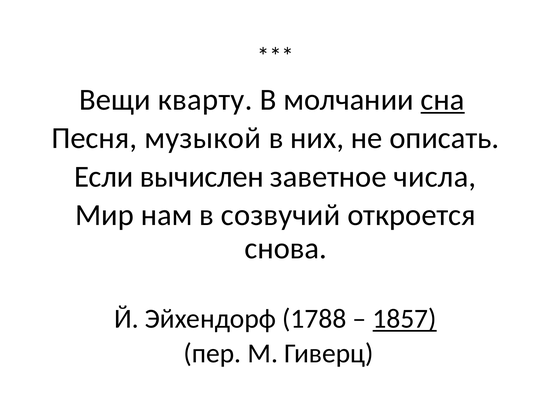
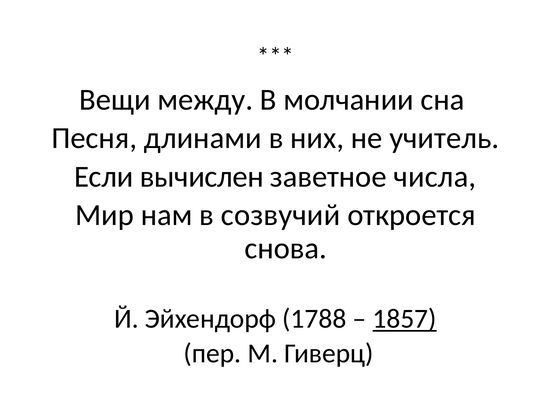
кварту: кварту -> между
сна underline: present -> none
музыкой: музыкой -> длинами
описать: описать -> учитель
